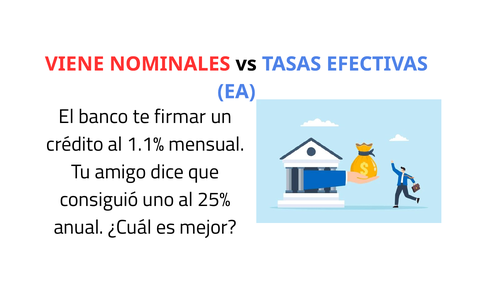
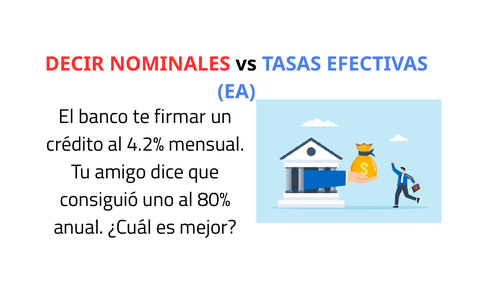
VIENE: VIENE -> DECIR
1.1%: 1.1% -> 4.2%
25%: 25% -> 80%
